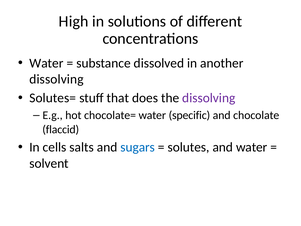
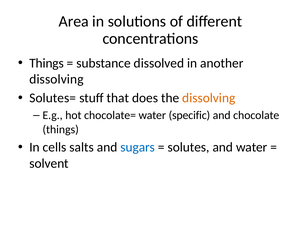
High: High -> Area
Water at (46, 63): Water -> Things
dissolving at (209, 98) colour: purple -> orange
flaccid at (61, 129): flaccid -> things
